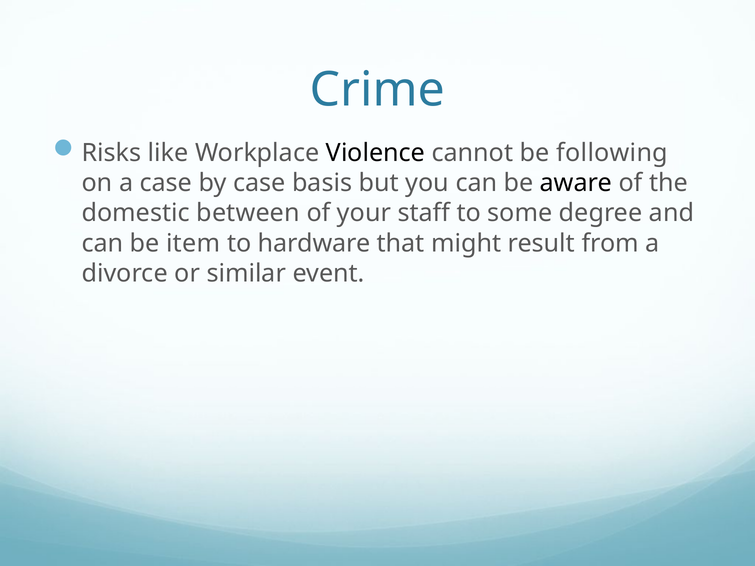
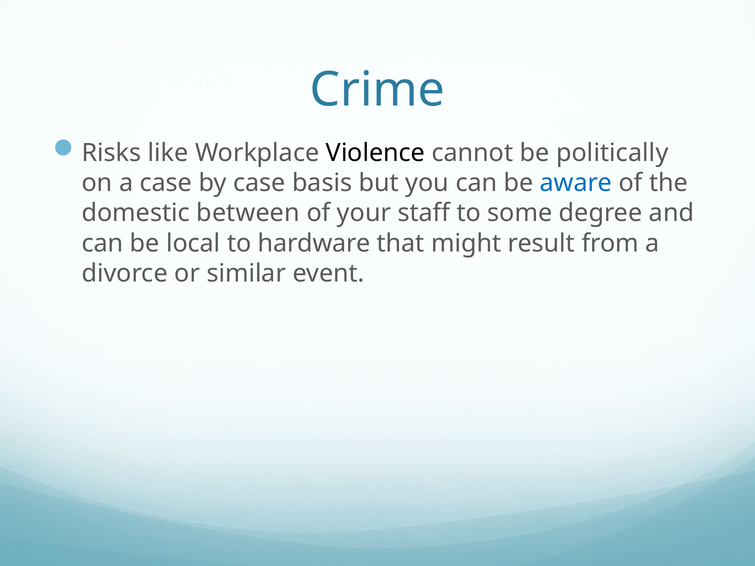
following: following -> politically
aware colour: black -> blue
item: item -> local
